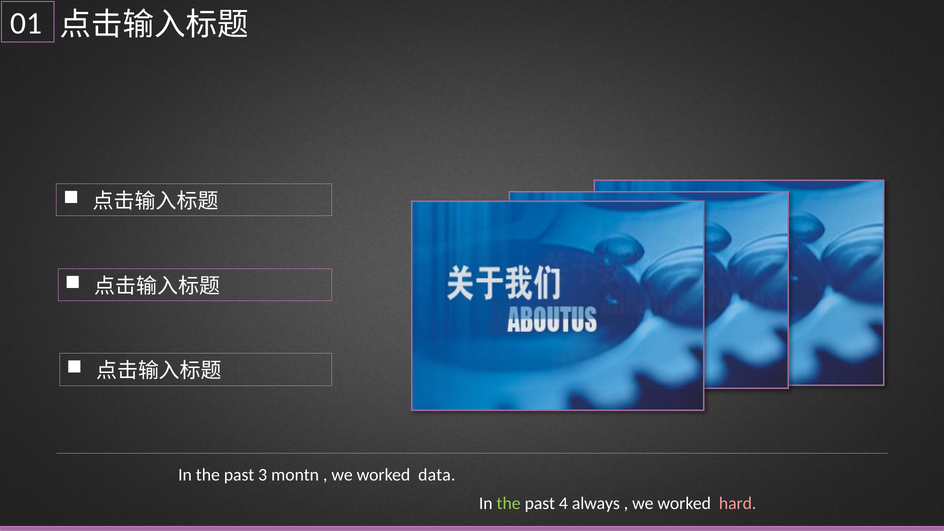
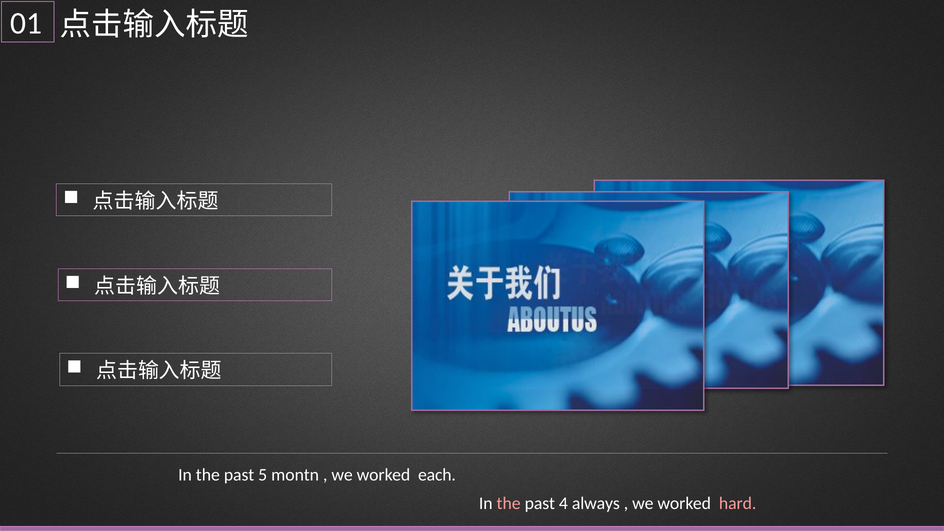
3: 3 -> 5
data: data -> each
the at (509, 503) colour: light green -> pink
